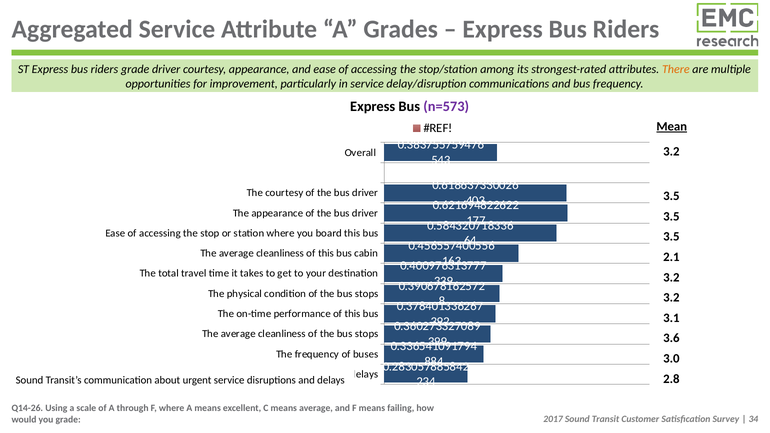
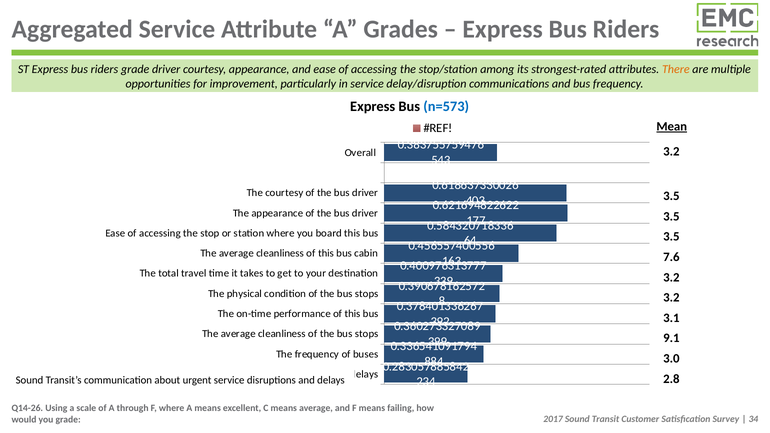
n=573 colour: purple -> blue
2.1: 2.1 -> 7.6
3.6: 3.6 -> 9.1
